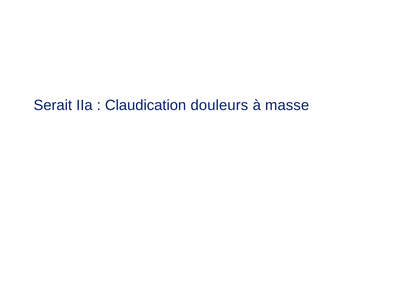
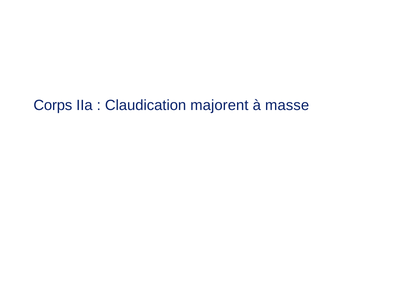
Serait: Serait -> Corps
douleurs: douleurs -> majorent
